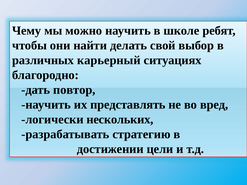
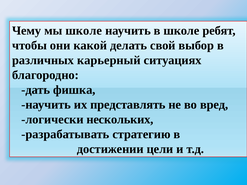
мы можно: можно -> школе
найти: найти -> какой
повтор: повтор -> фишка
